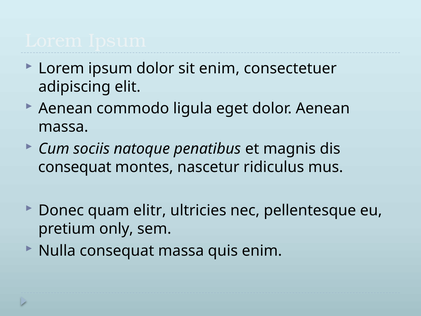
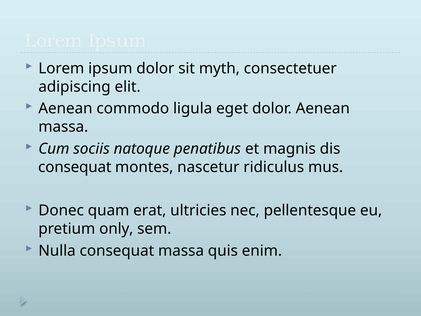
sit enim: enim -> myth
elitr: elitr -> erat
